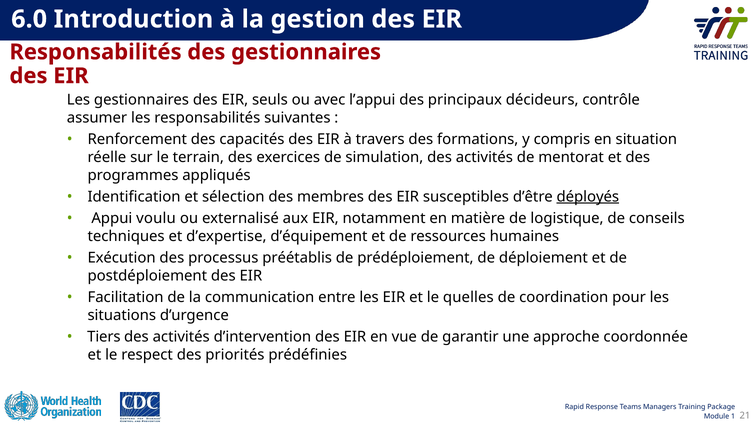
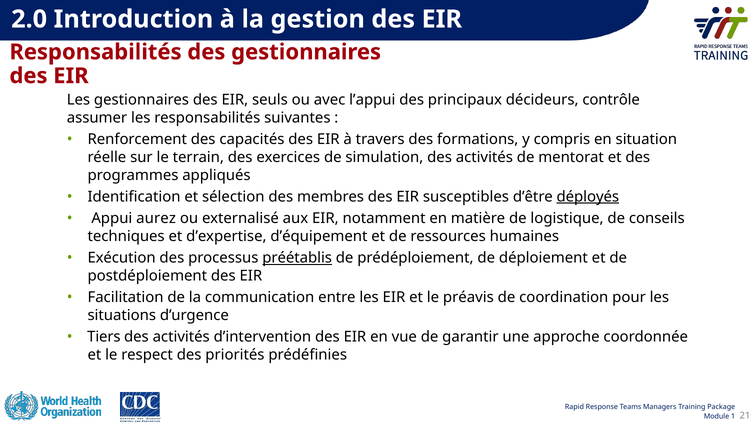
6.0: 6.0 -> 2.0
voulu: voulu -> aurez
préétablis underline: none -> present
quelles: quelles -> préavis
